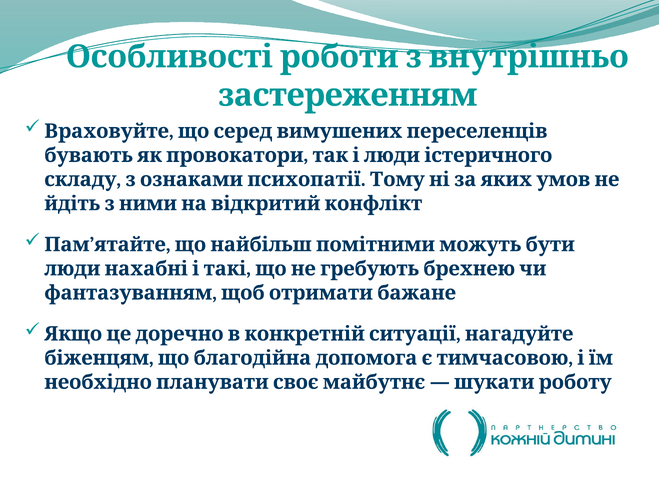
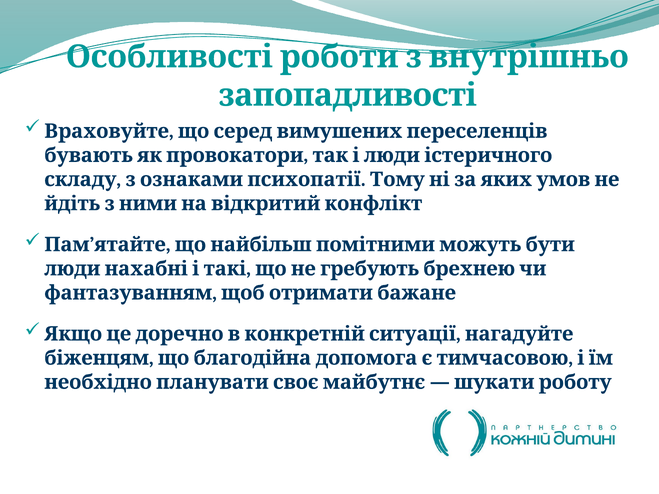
застереженням: застереженням -> запопадливості
